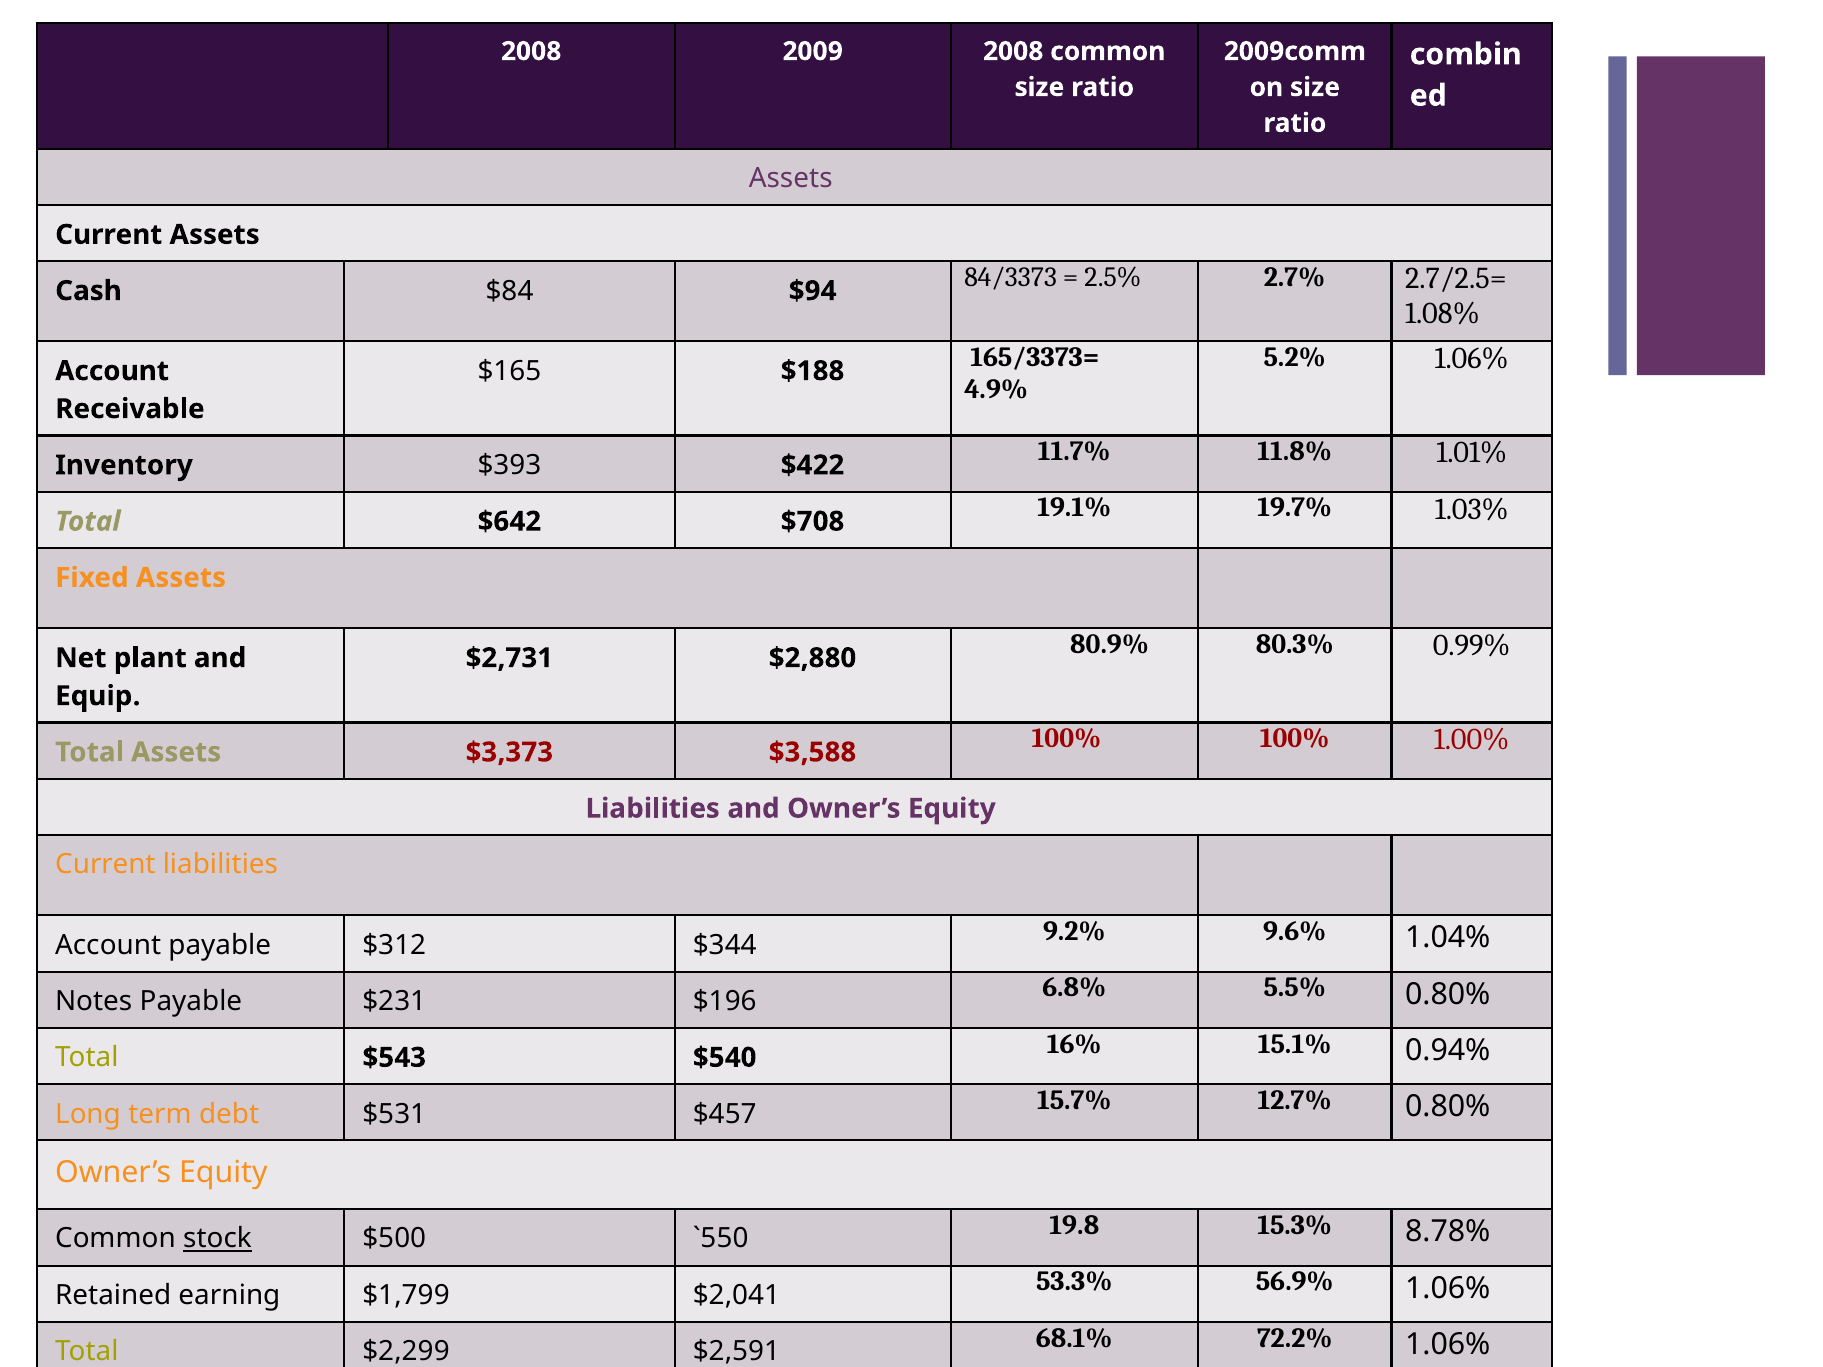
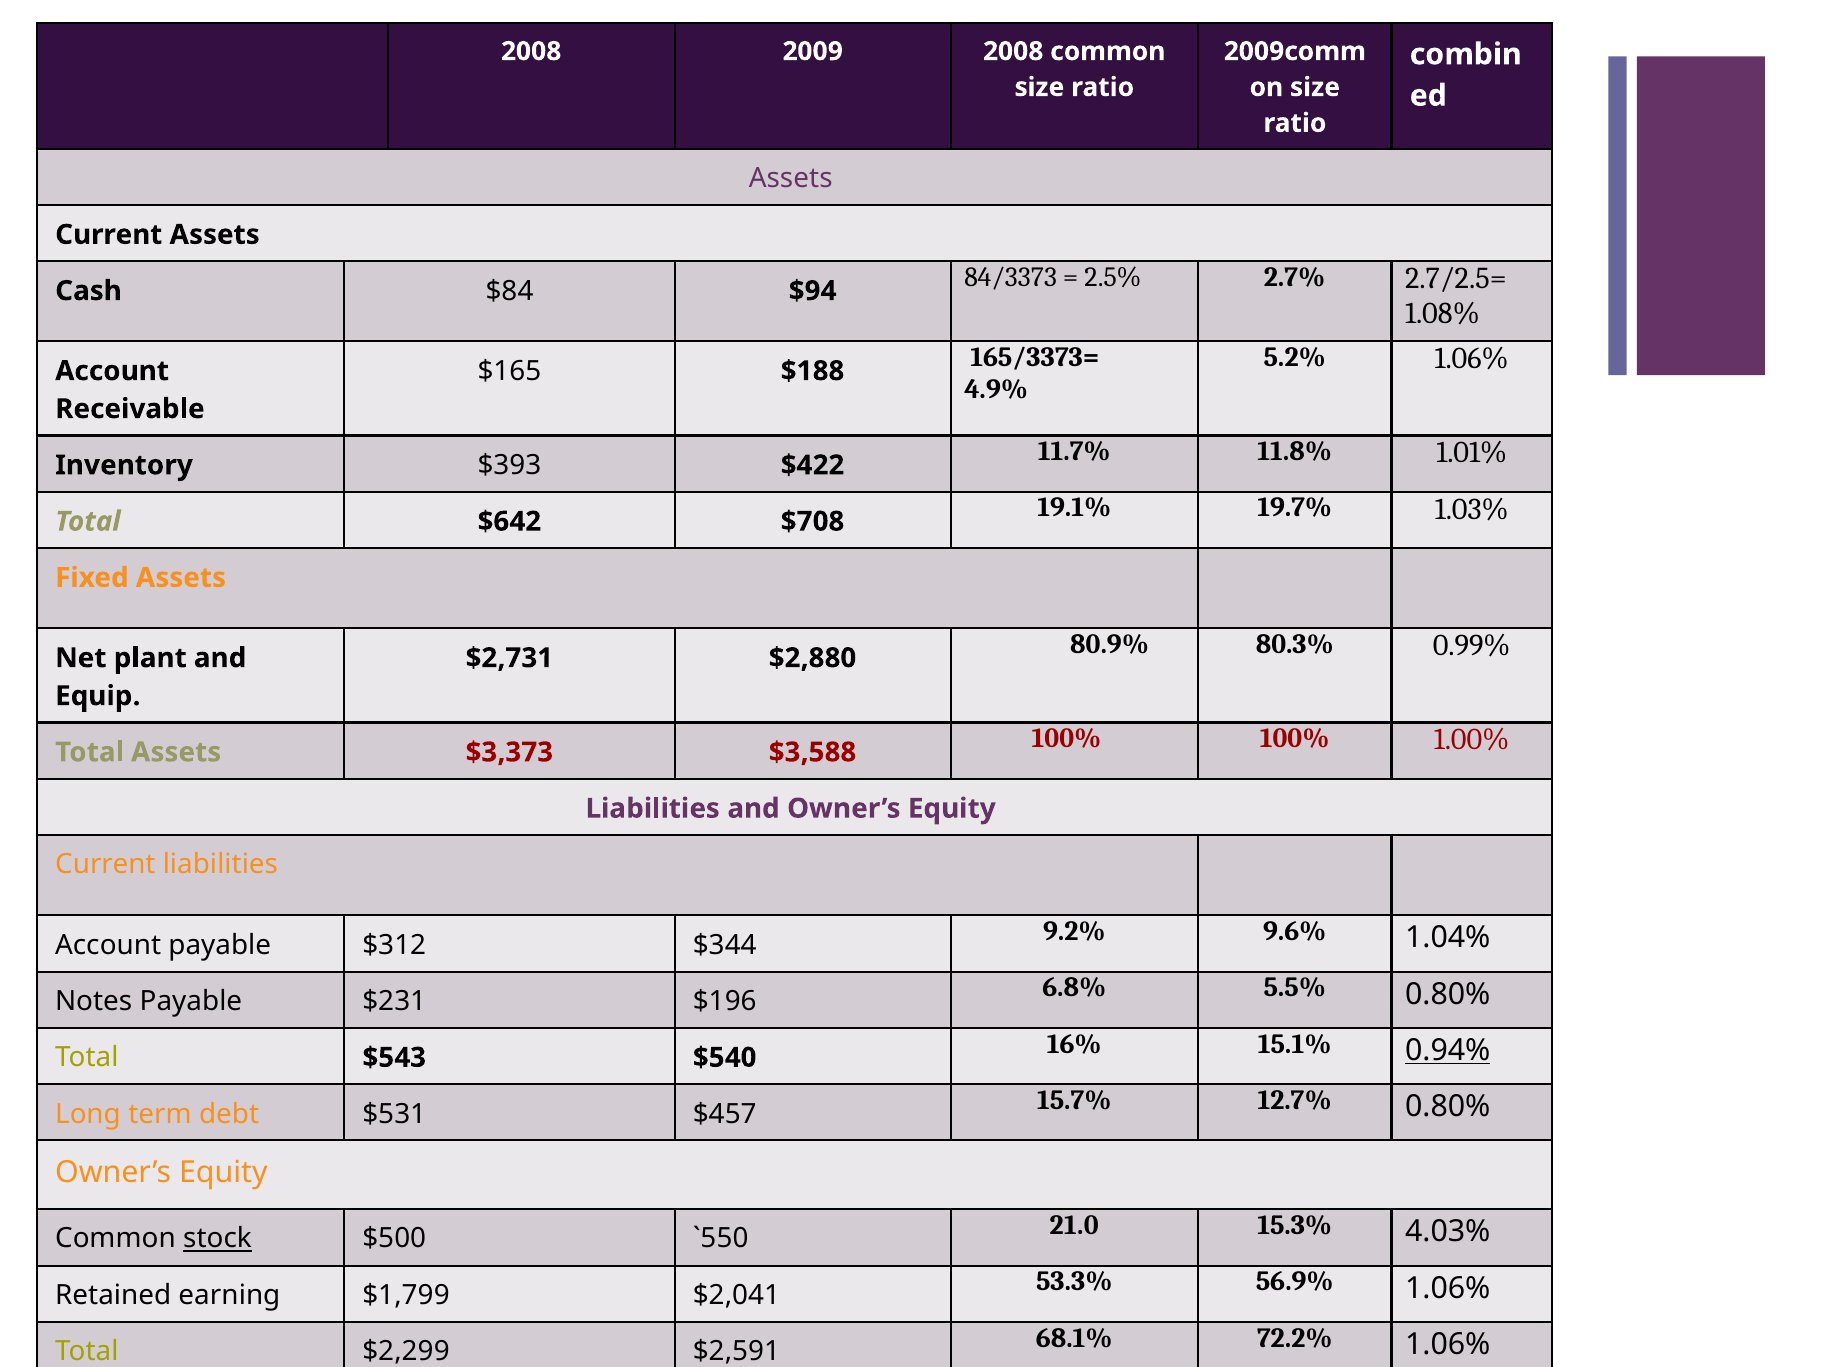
0.94% underline: none -> present
19.8: 19.8 -> 21.0
8.78%: 8.78% -> 4.03%
